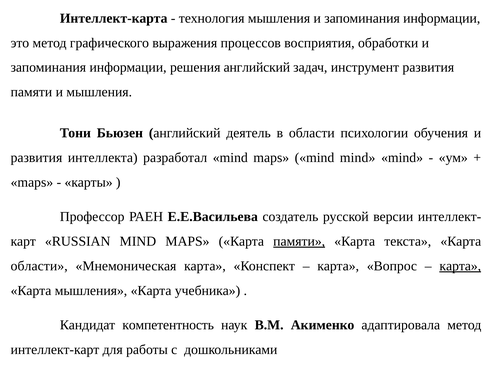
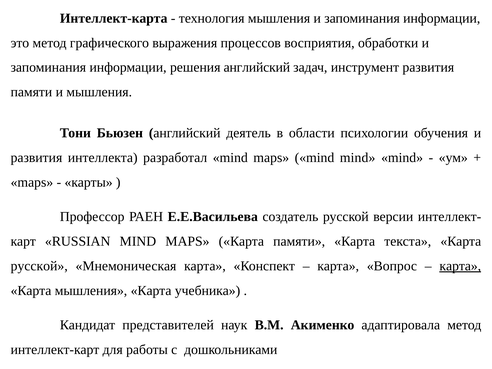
памяти at (299, 241) underline: present -> none
области at (39, 266): области -> русской
компетентность: компетентность -> представителей
